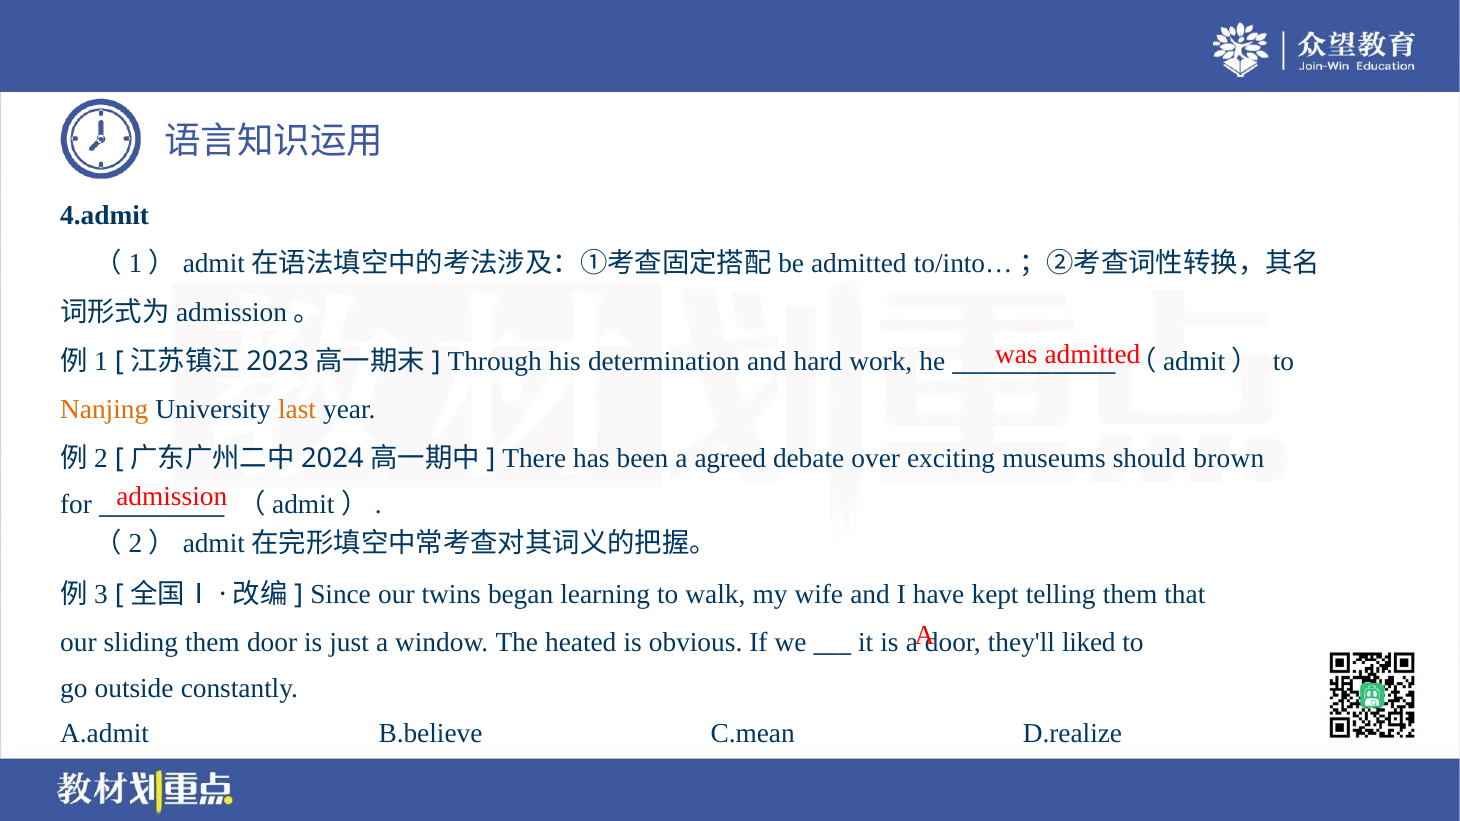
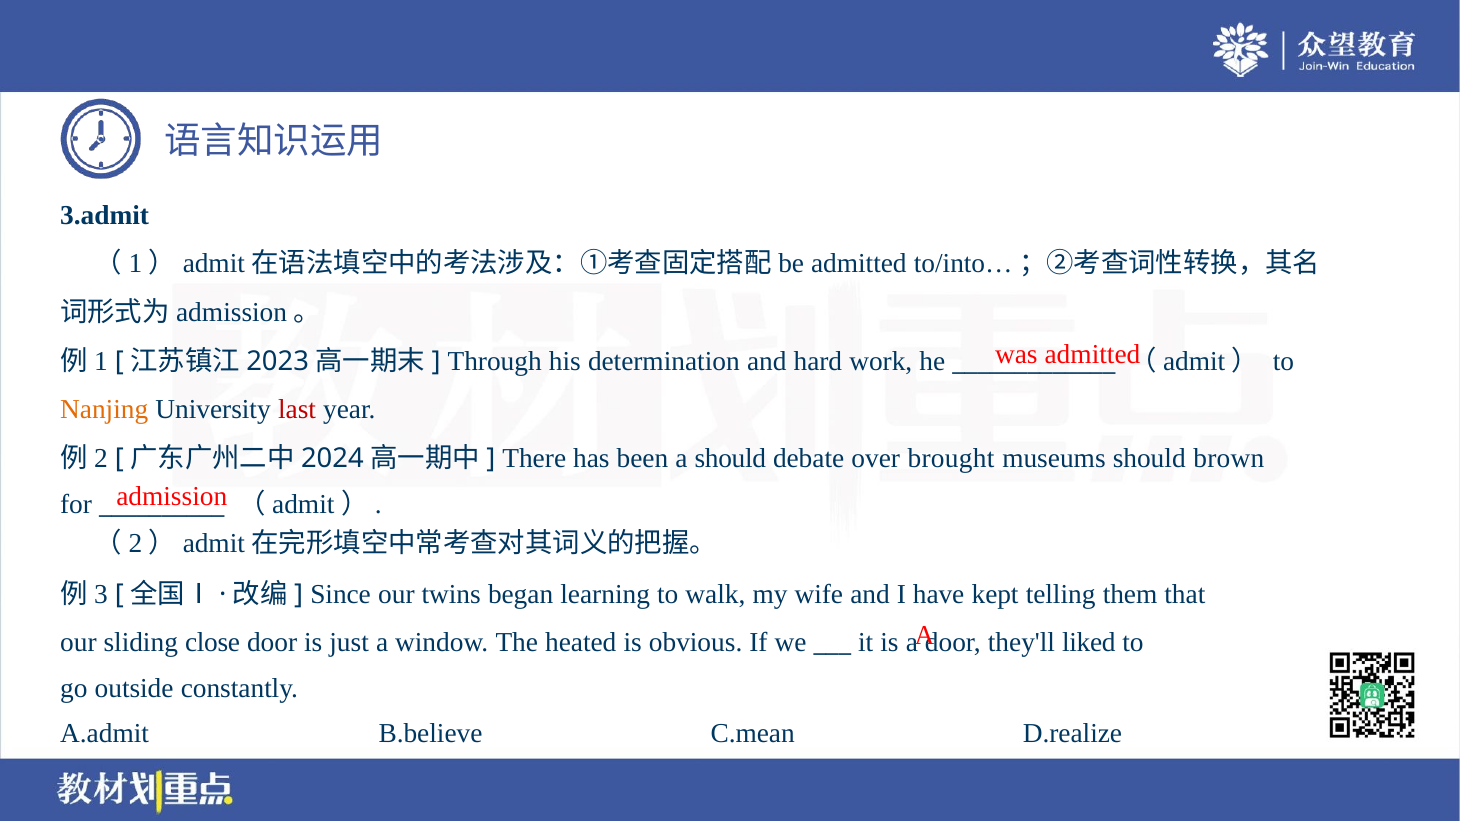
4.admit: 4.admit -> 3.admit
last colour: orange -> red
a agreed: agreed -> should
exciting: exciting -> brought
sliding them: them -> close
